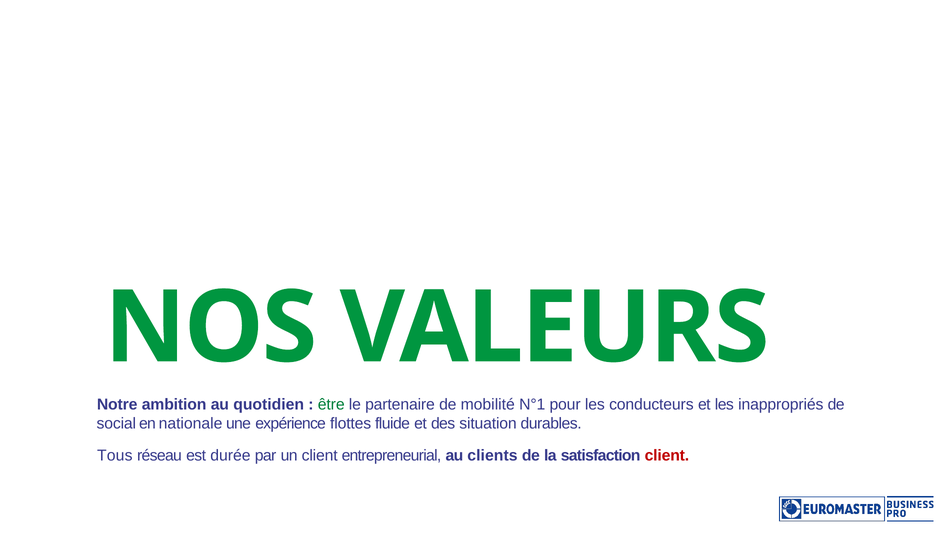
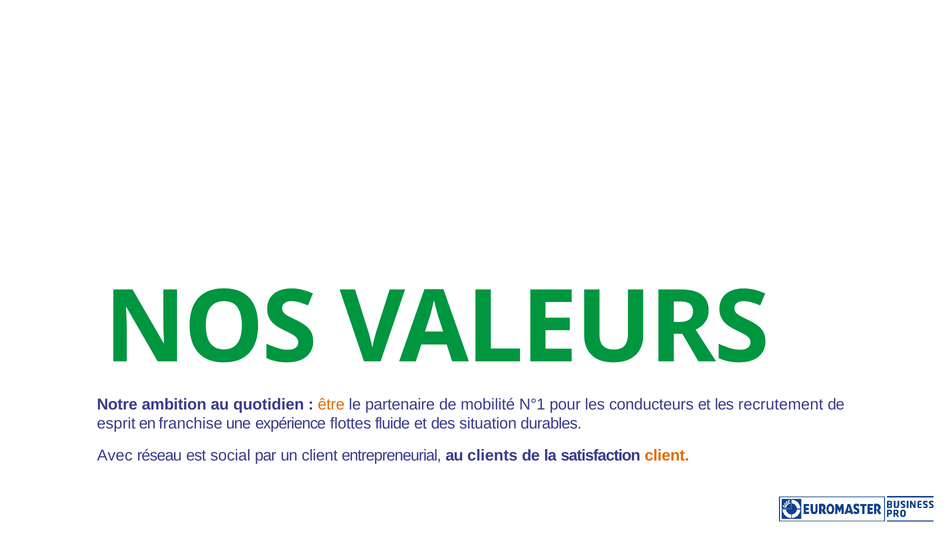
être colour: green -> orange
inappropriés: inappropriés -> recrutement
social: social -> esprit
nationale: nationale -> franchise
Tous: Tous -> Avec
durée: durée -> social
client at (667, 455) colour: red -> orange
